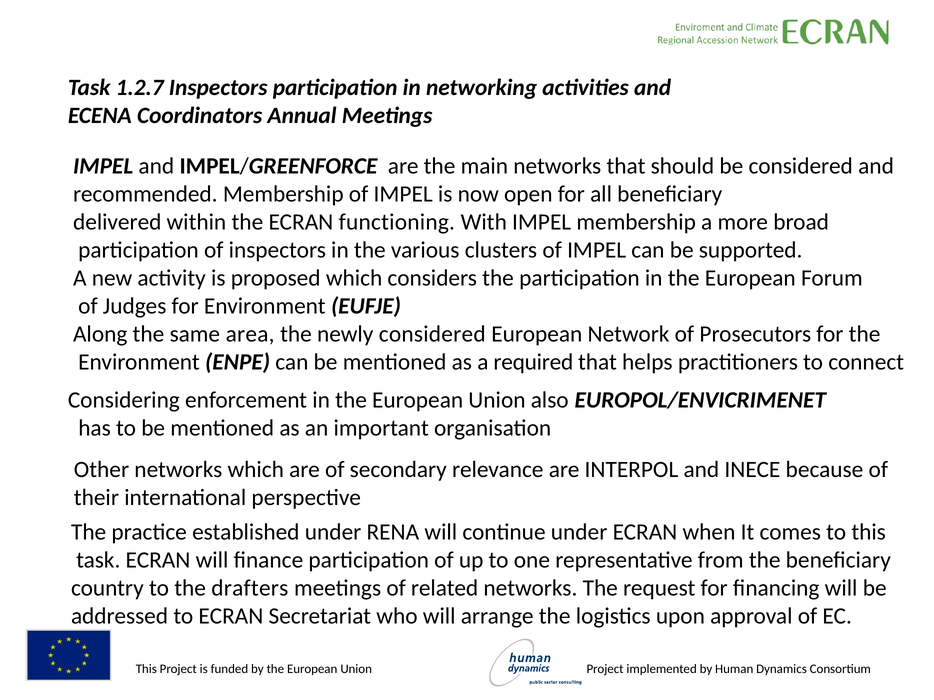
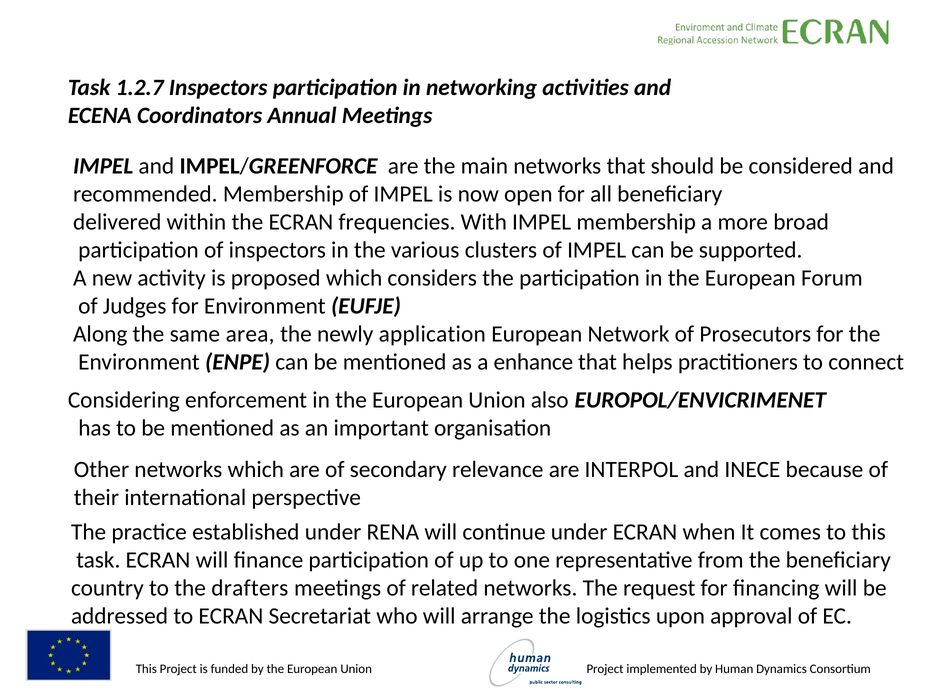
functioning: functioning -> frequencies
newly considered: considered -> application
required: required -> enhance
